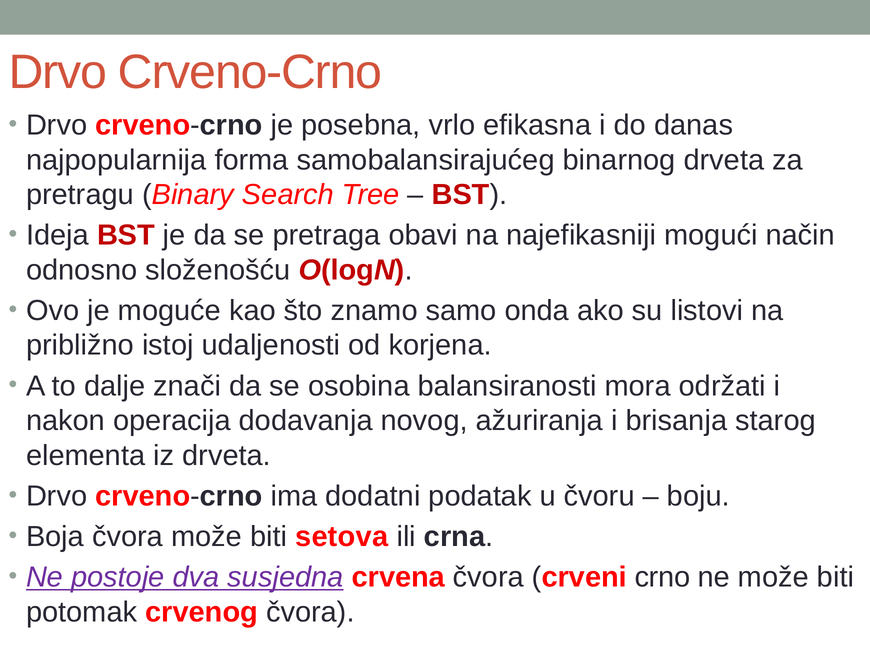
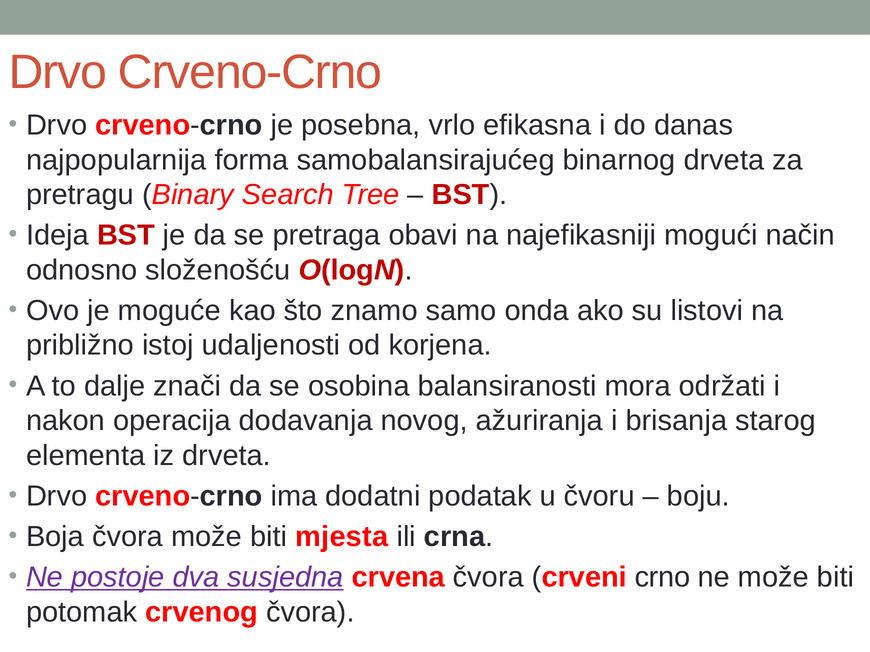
setova: setova -> mjesta
